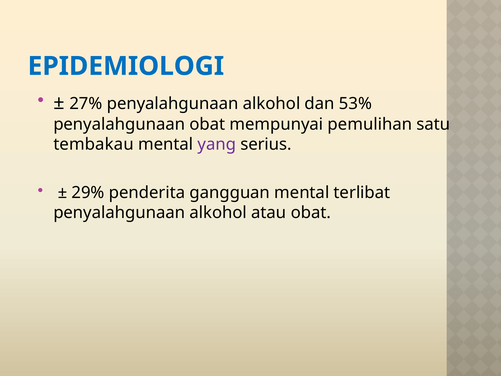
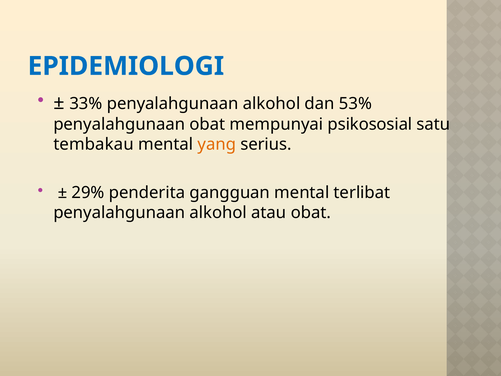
27%: 27% -> 33%
pemulihan: pemulihan -> psikososial
yang colour: purple -> orange
